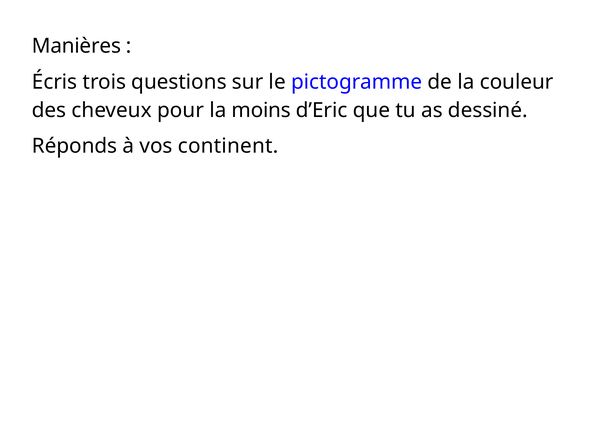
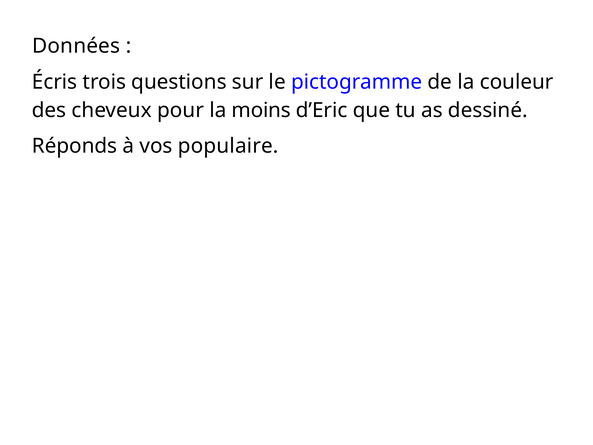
Manières: Manières -> Données
continent: continent -> populaire
